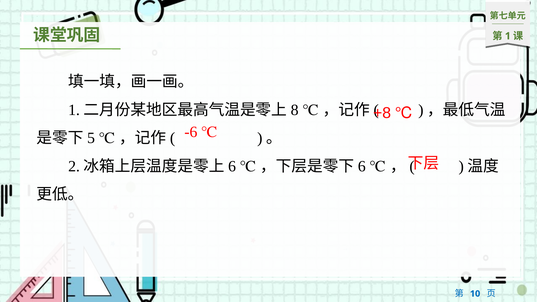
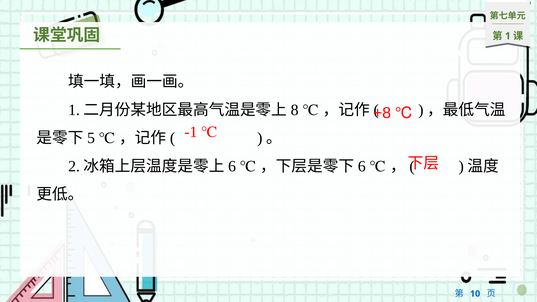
-6: -6 -> -1
